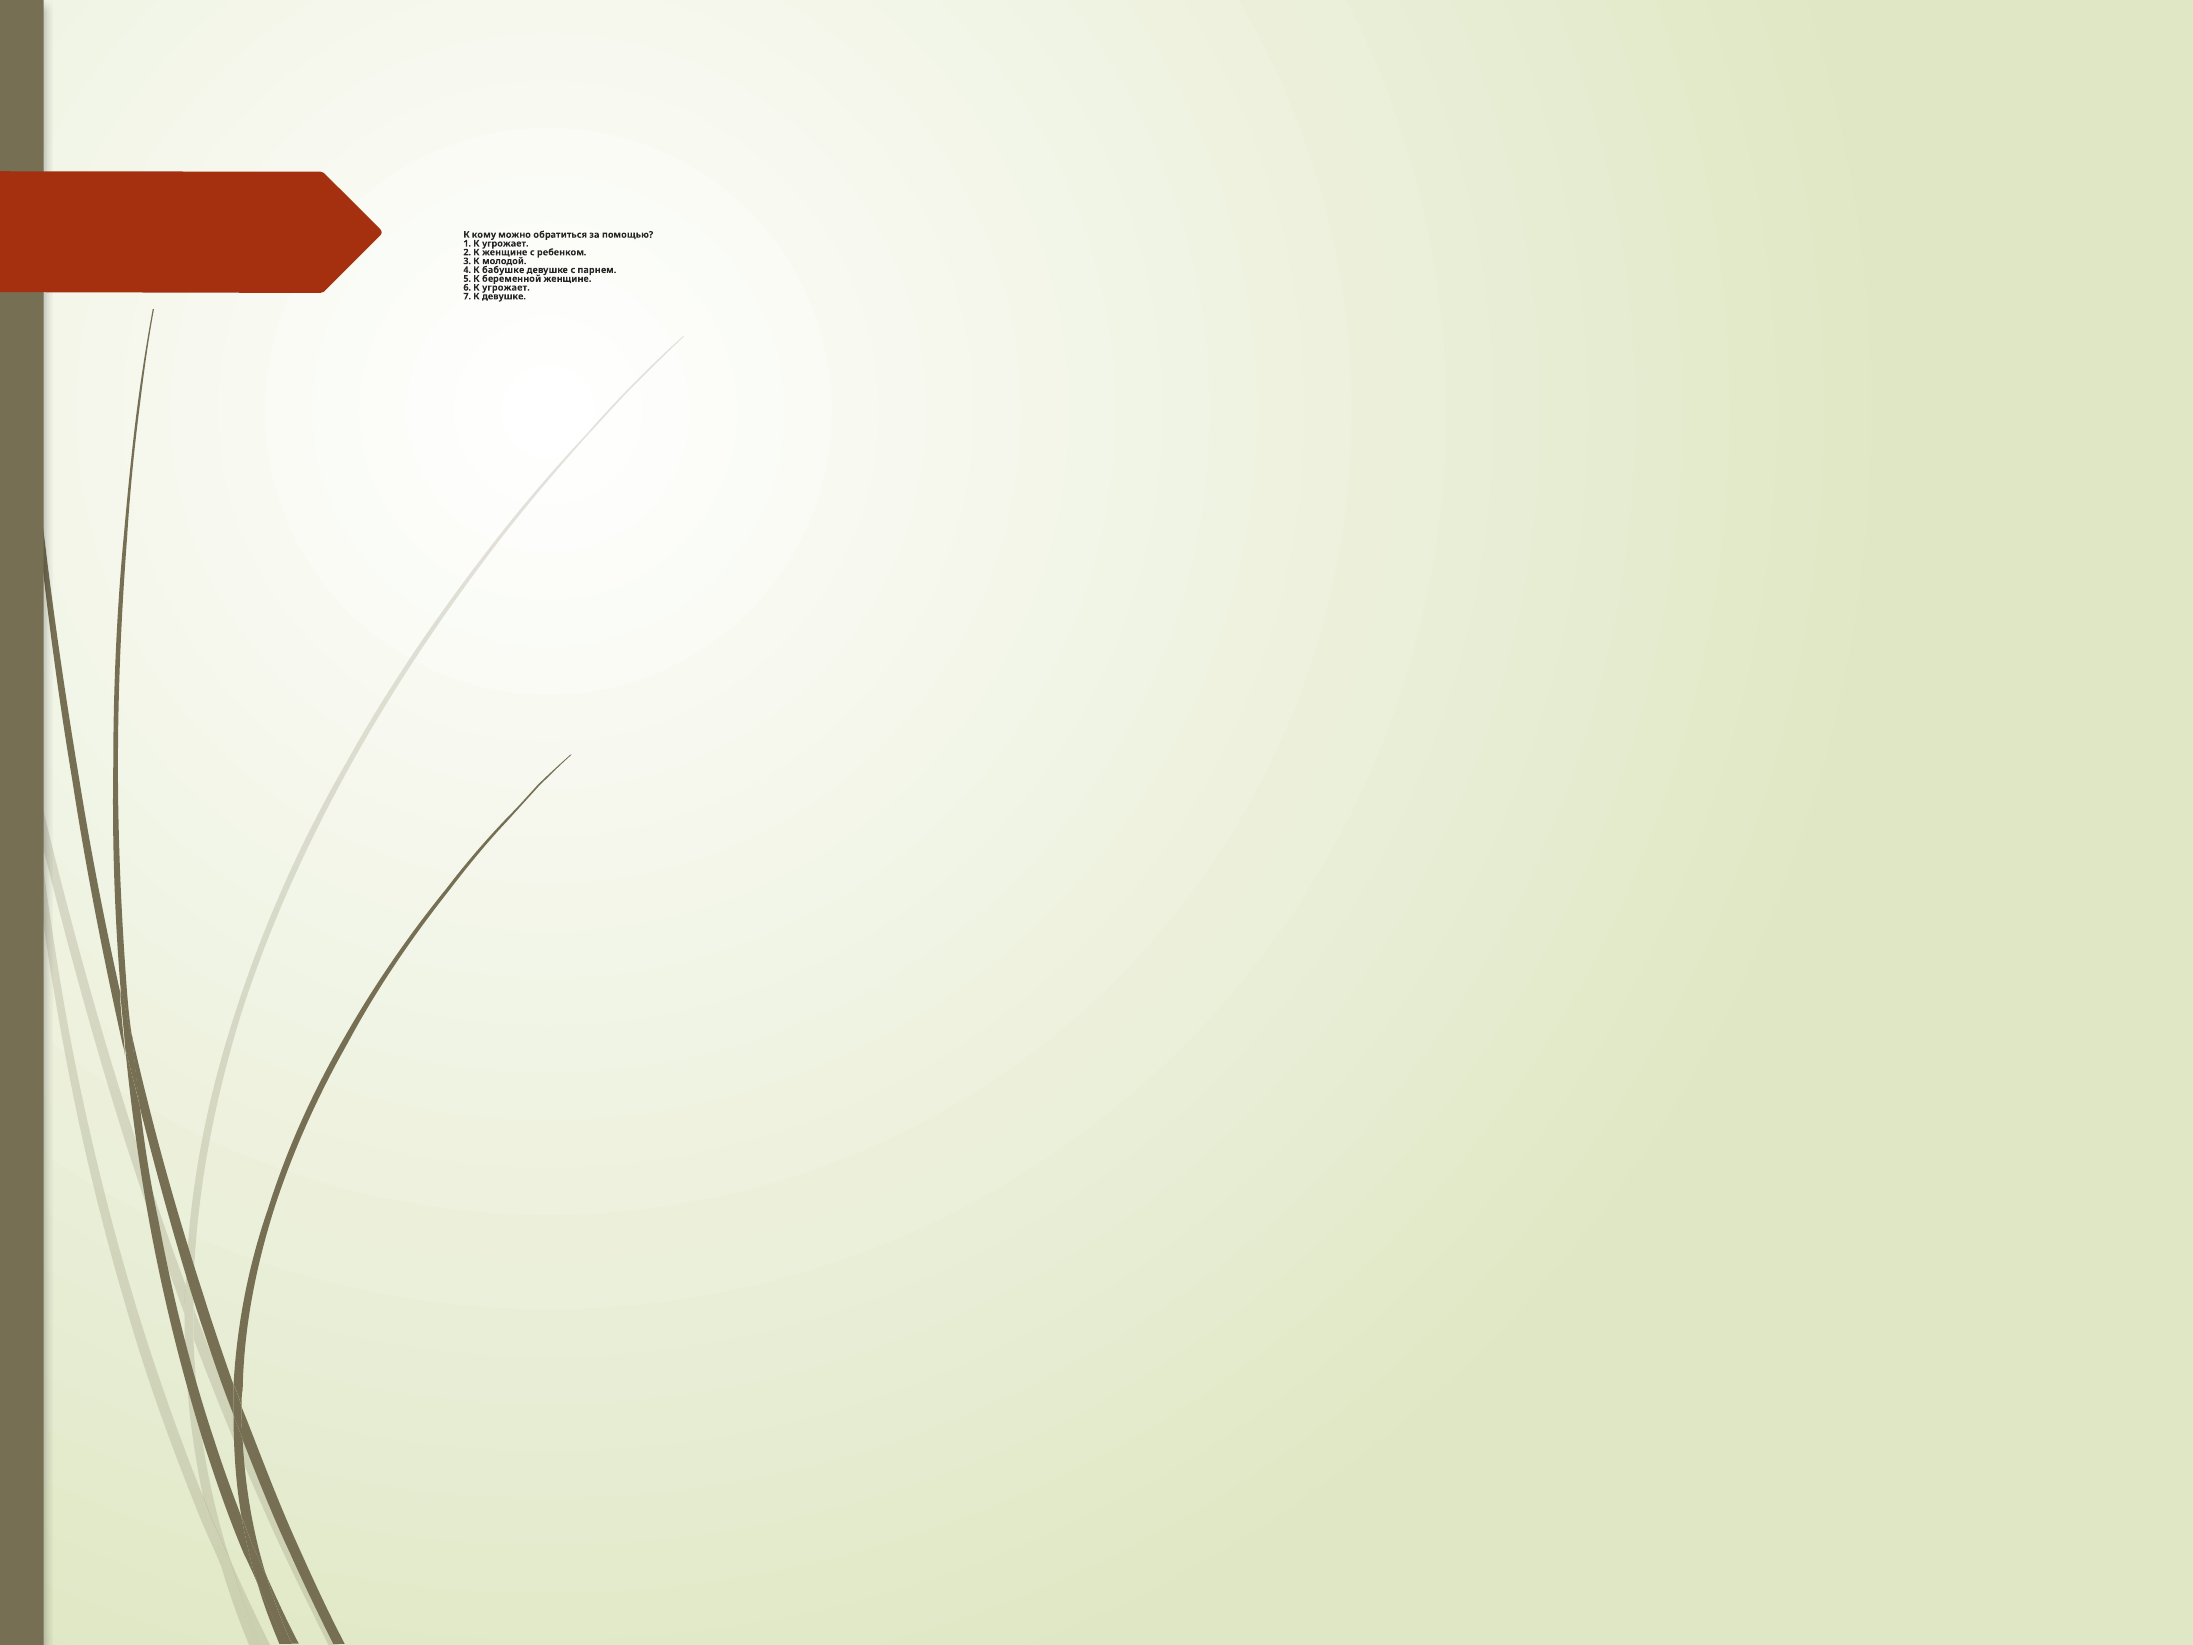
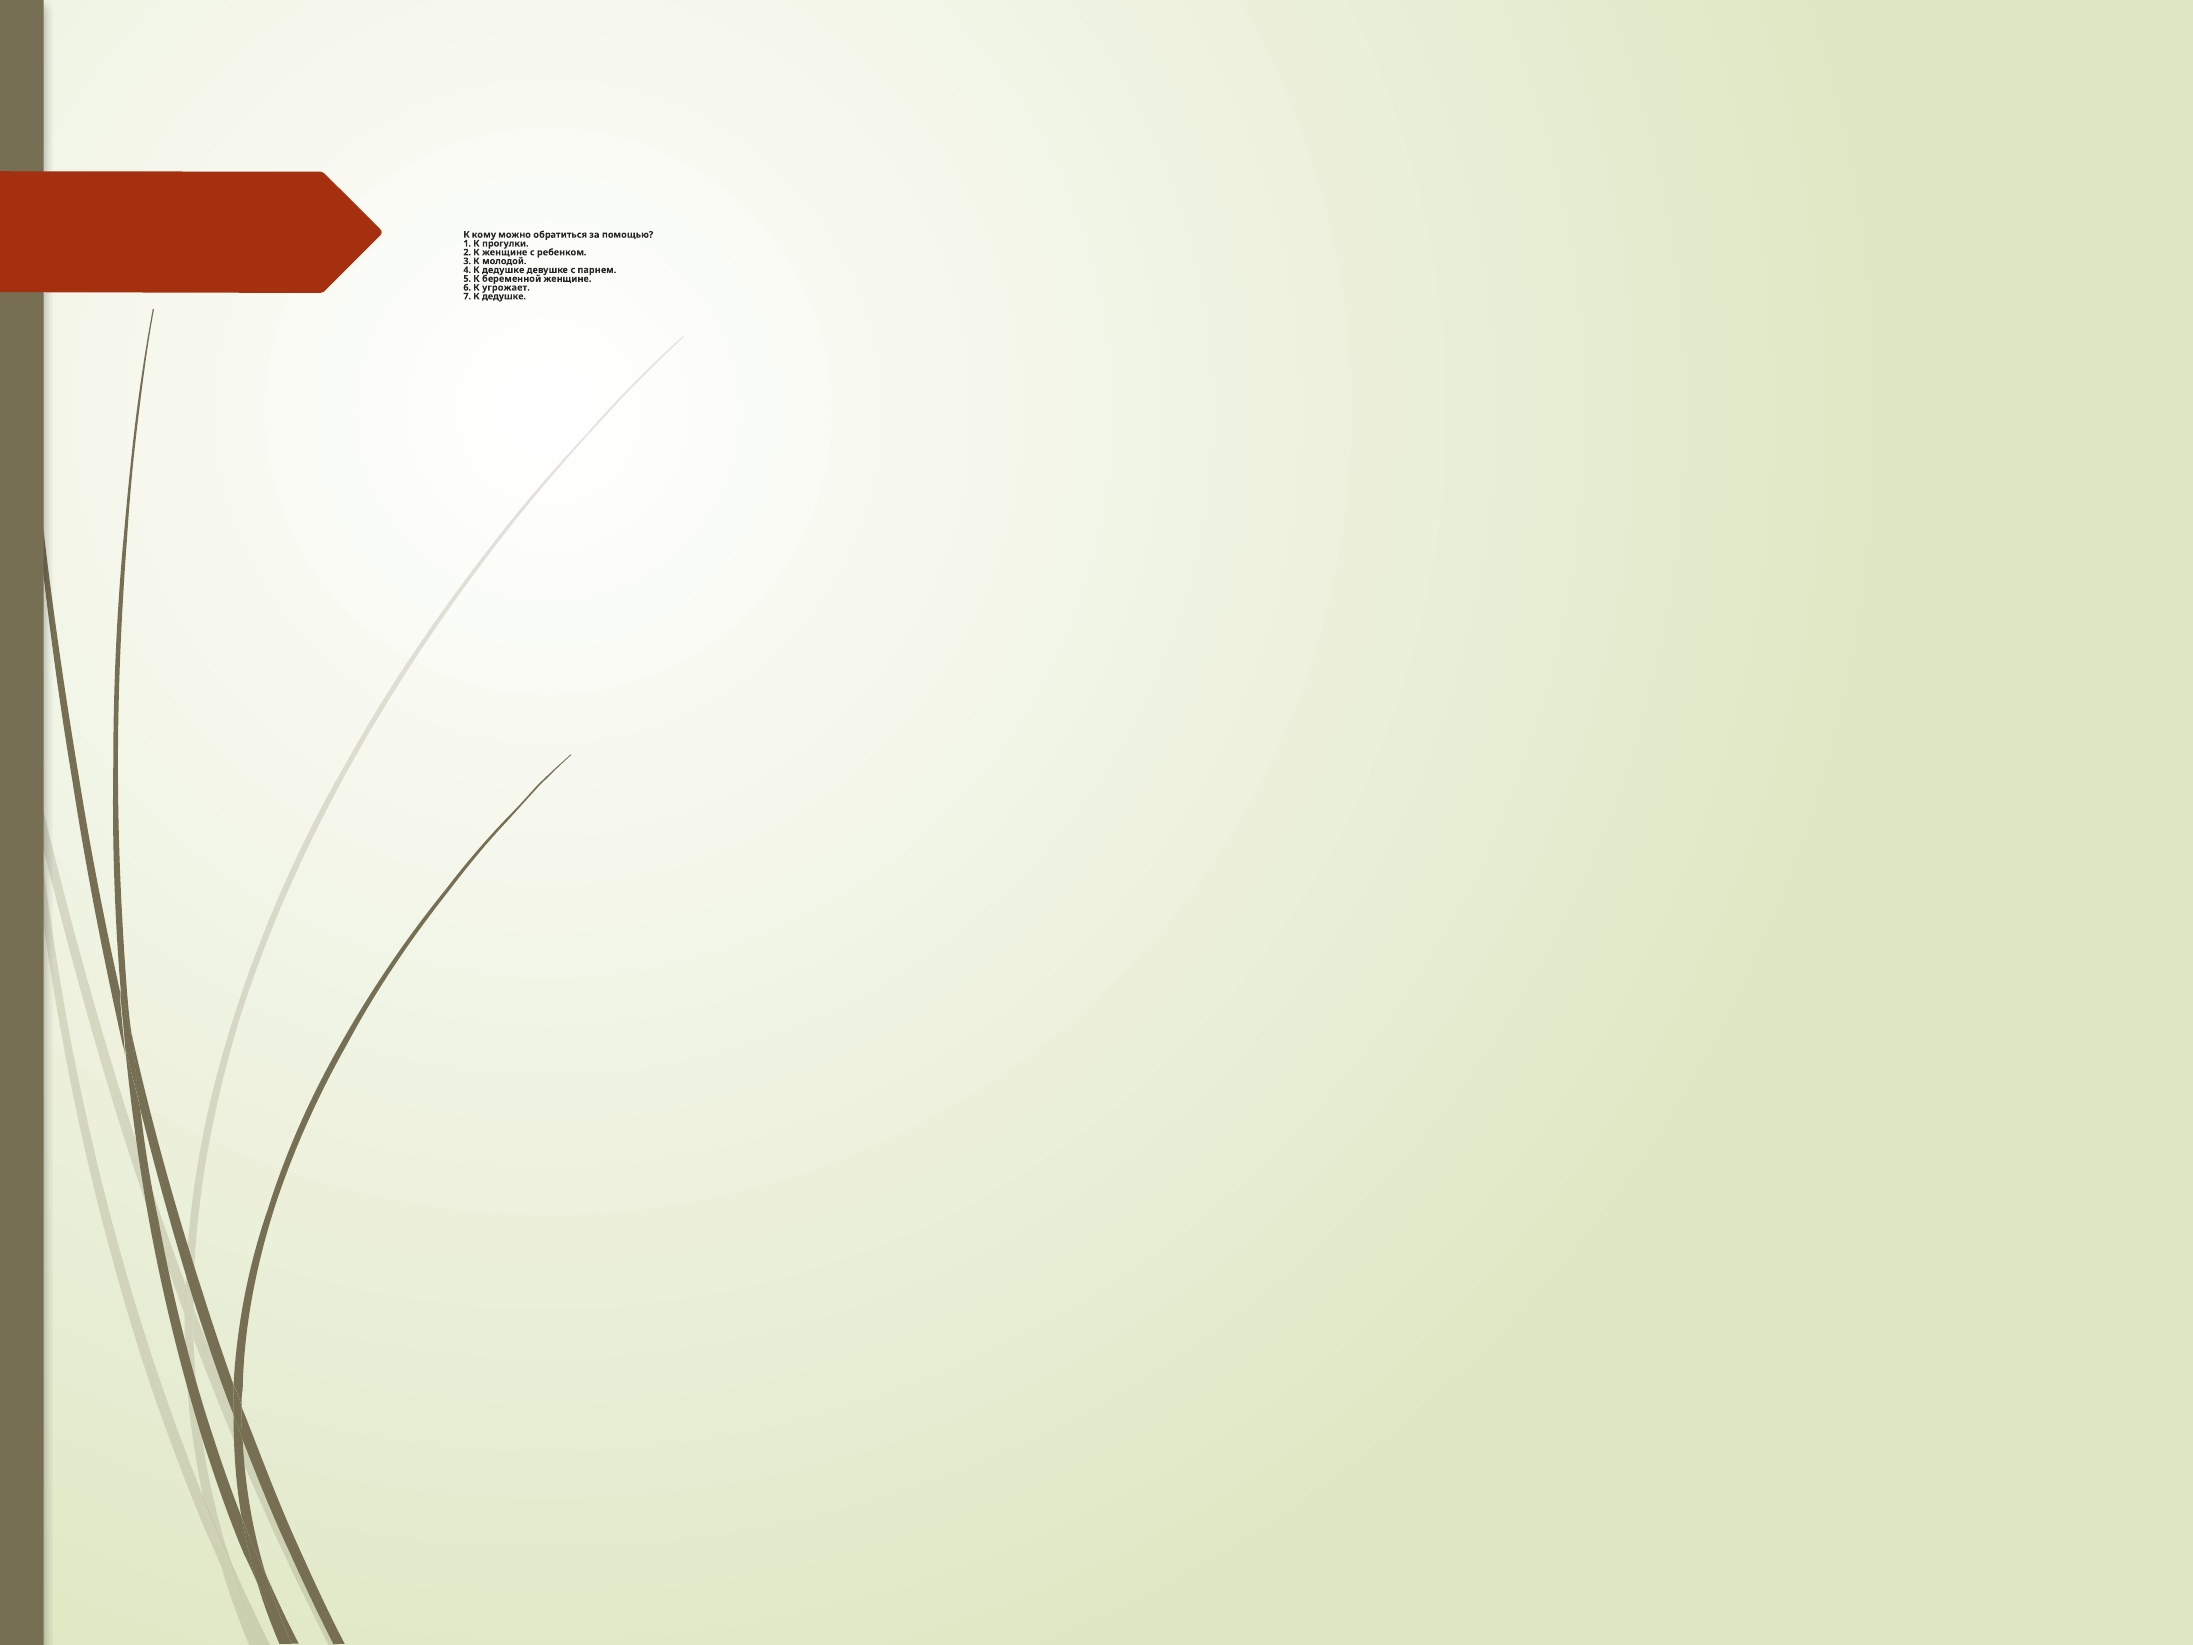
1 К угрожает: угрожает -> прогулки
4 К бабушке: бабушке -> дедушке
7 К девушке: девушке -> дедушке
